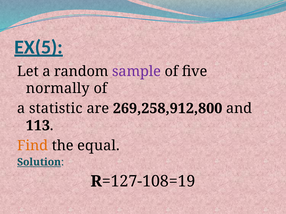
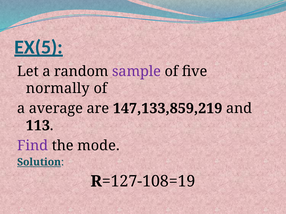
statistic: statistic -> average
269,258,912,800: 269,258,912,800 -> 147,133,859,219
Find colour: orange -> purple
equal: equal -> mode
